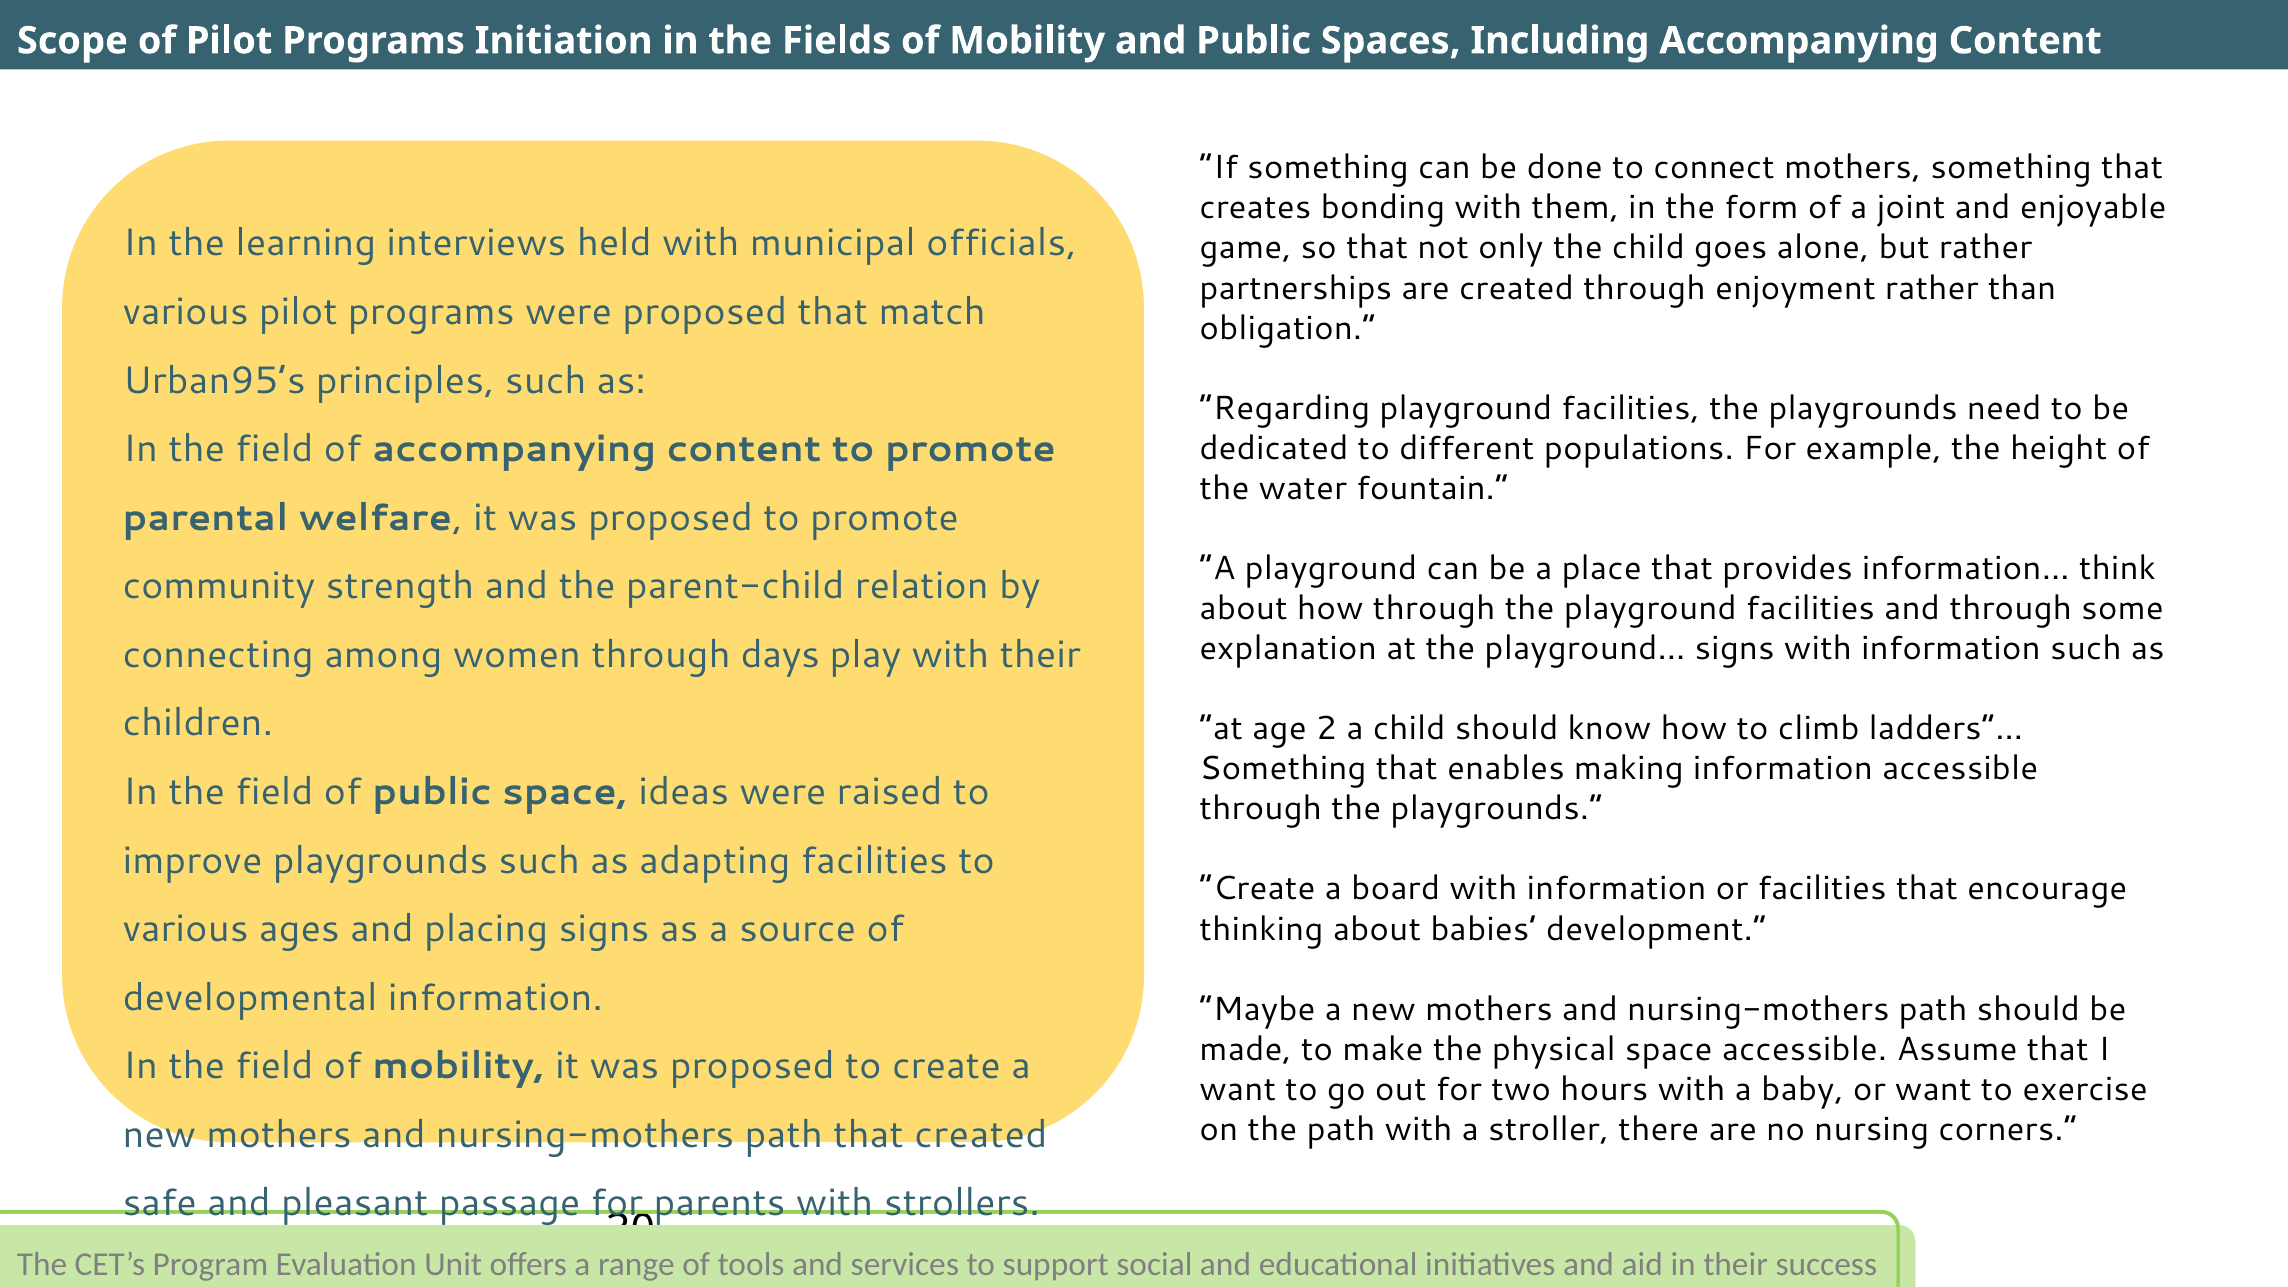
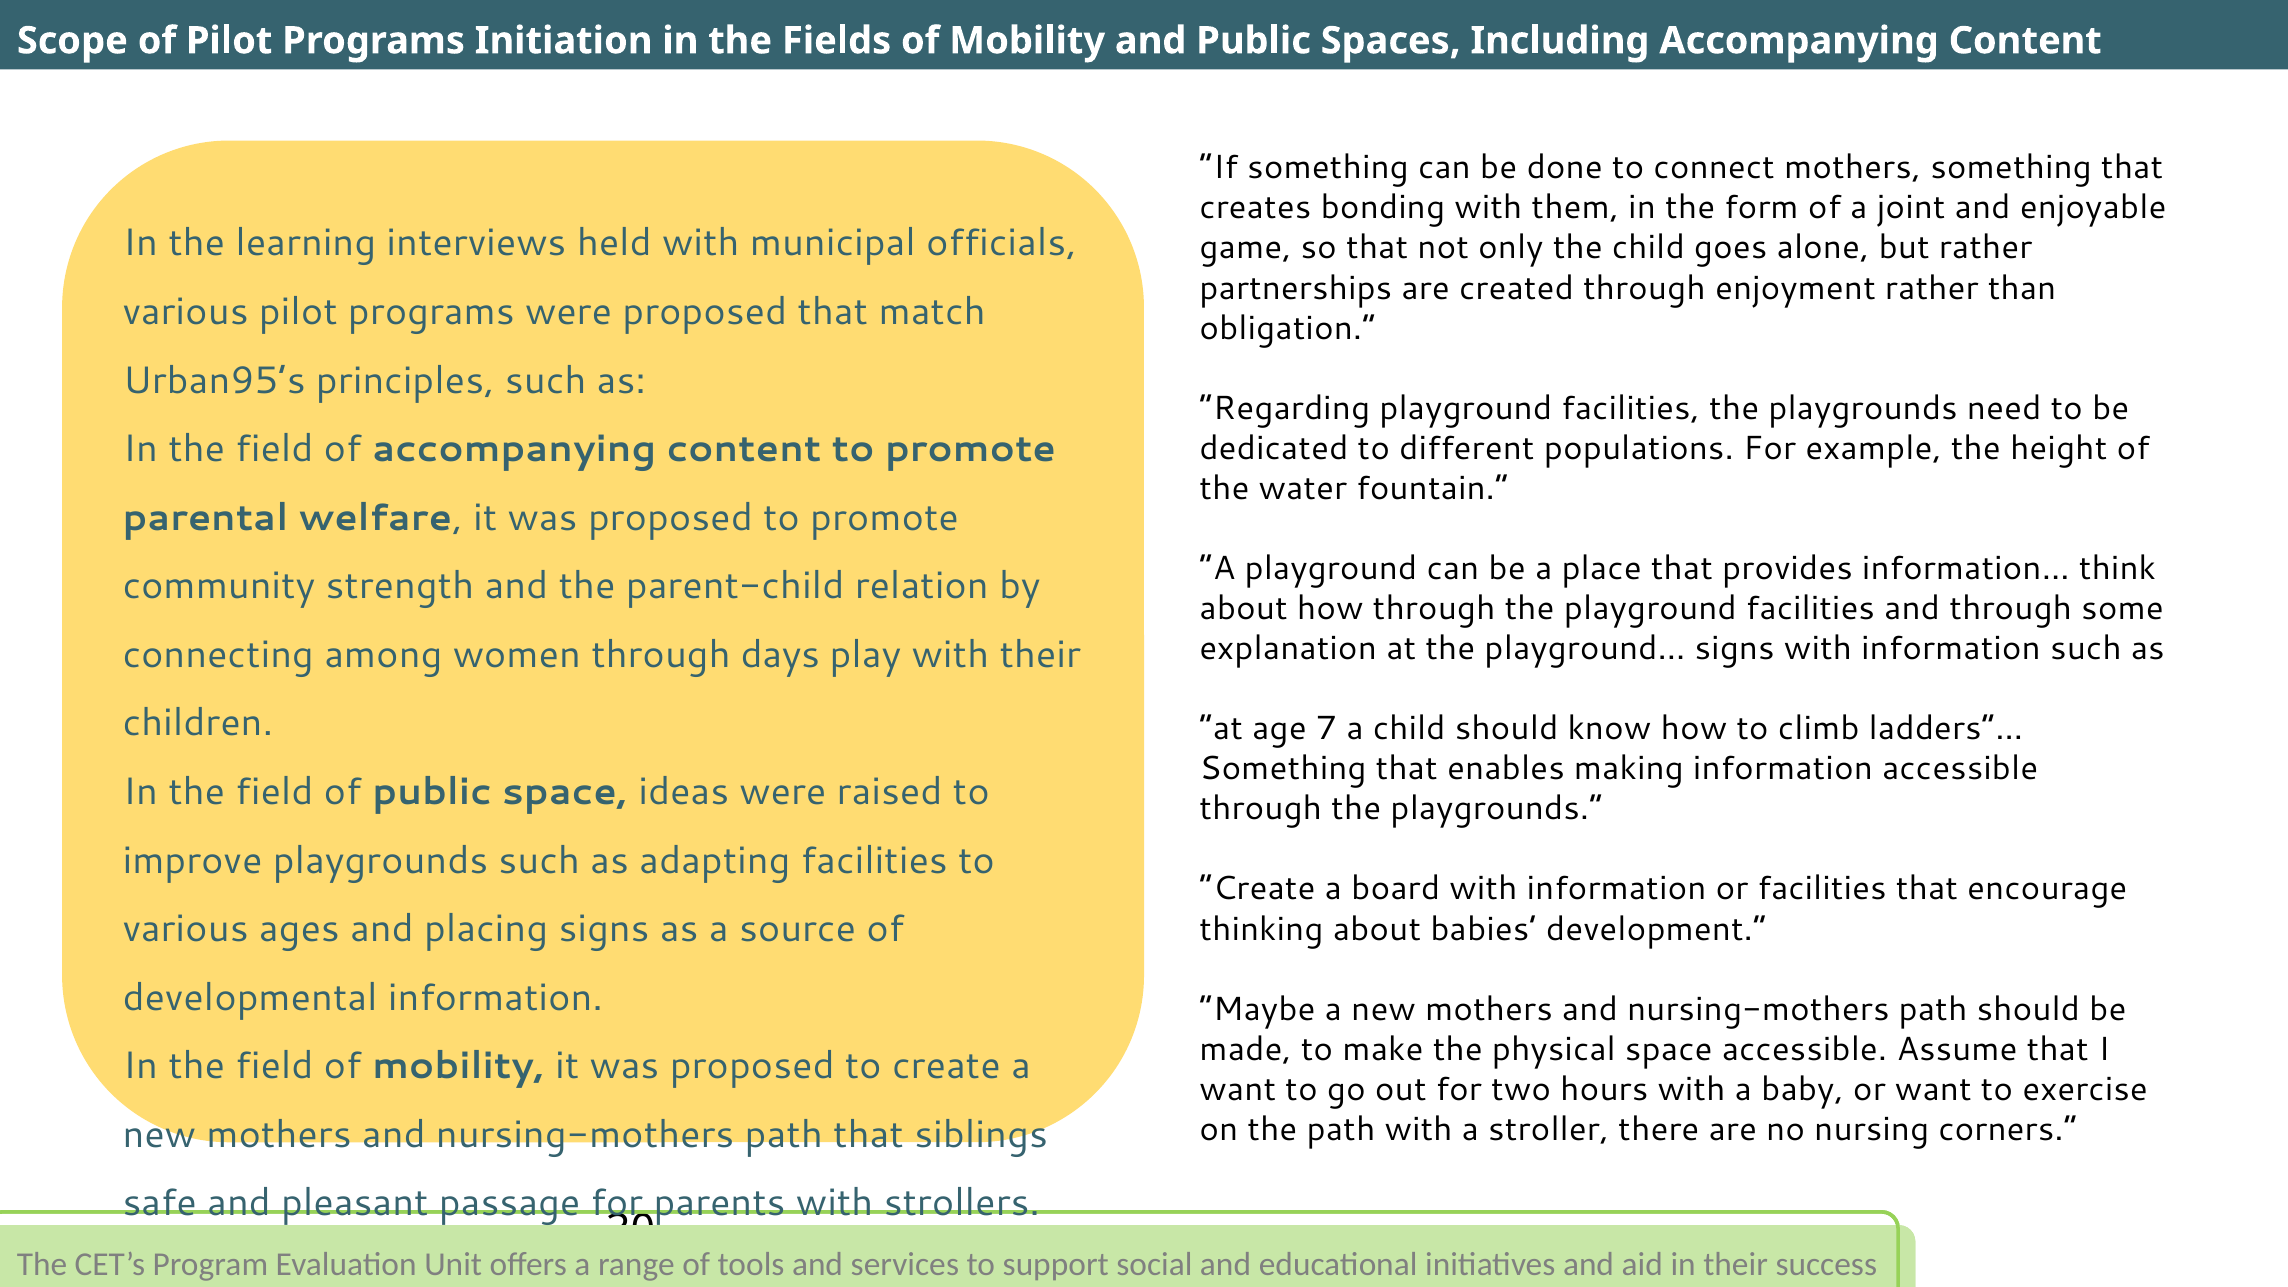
2: 2 -> 7
that created: created -> siblings
